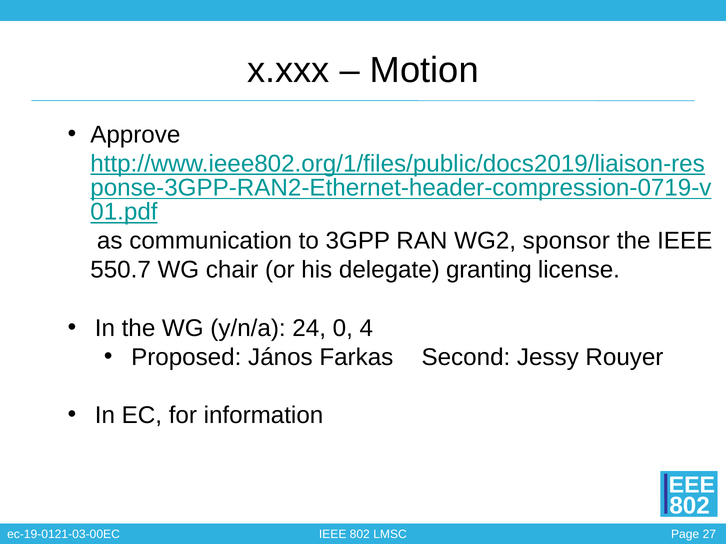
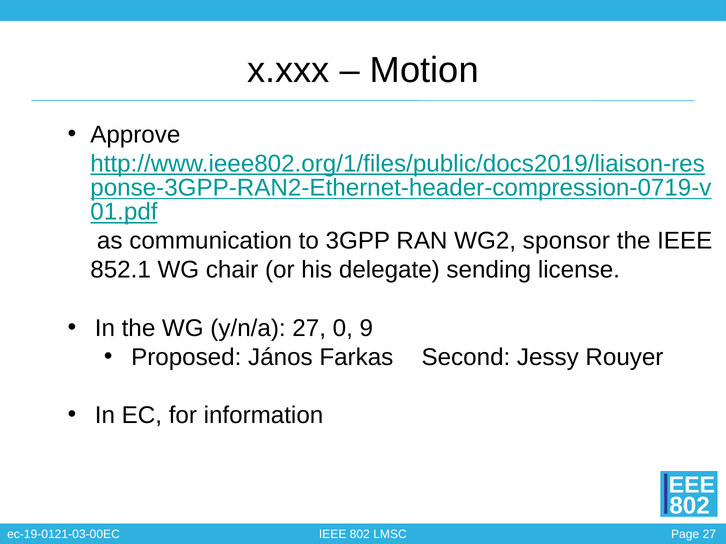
550.7: 550.7 -> 852.1
granting: granting -> sending
y/n/a 24: 24 -> 27
4: 4 -> 9
